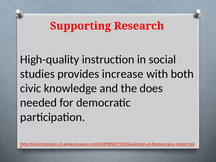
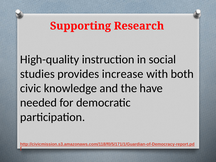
does: does -> have
